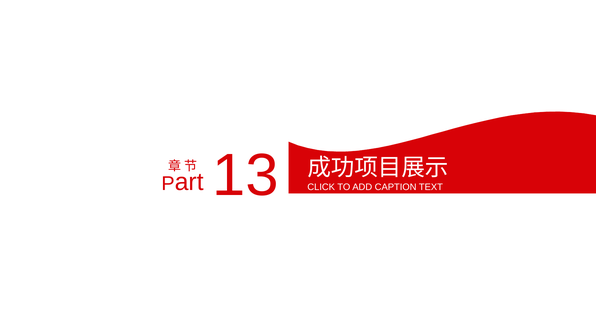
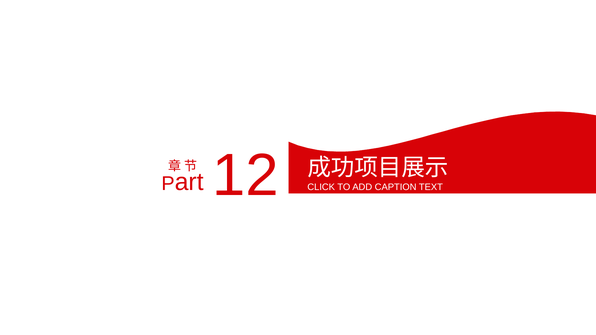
13: 13 -> 12
